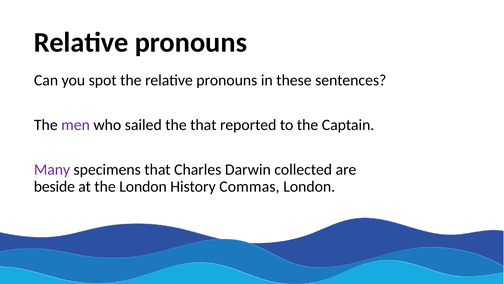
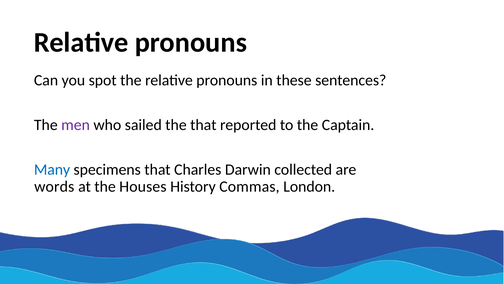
Many colour: purple -> blue
beside: beside -> words
the London: London -> Houses
